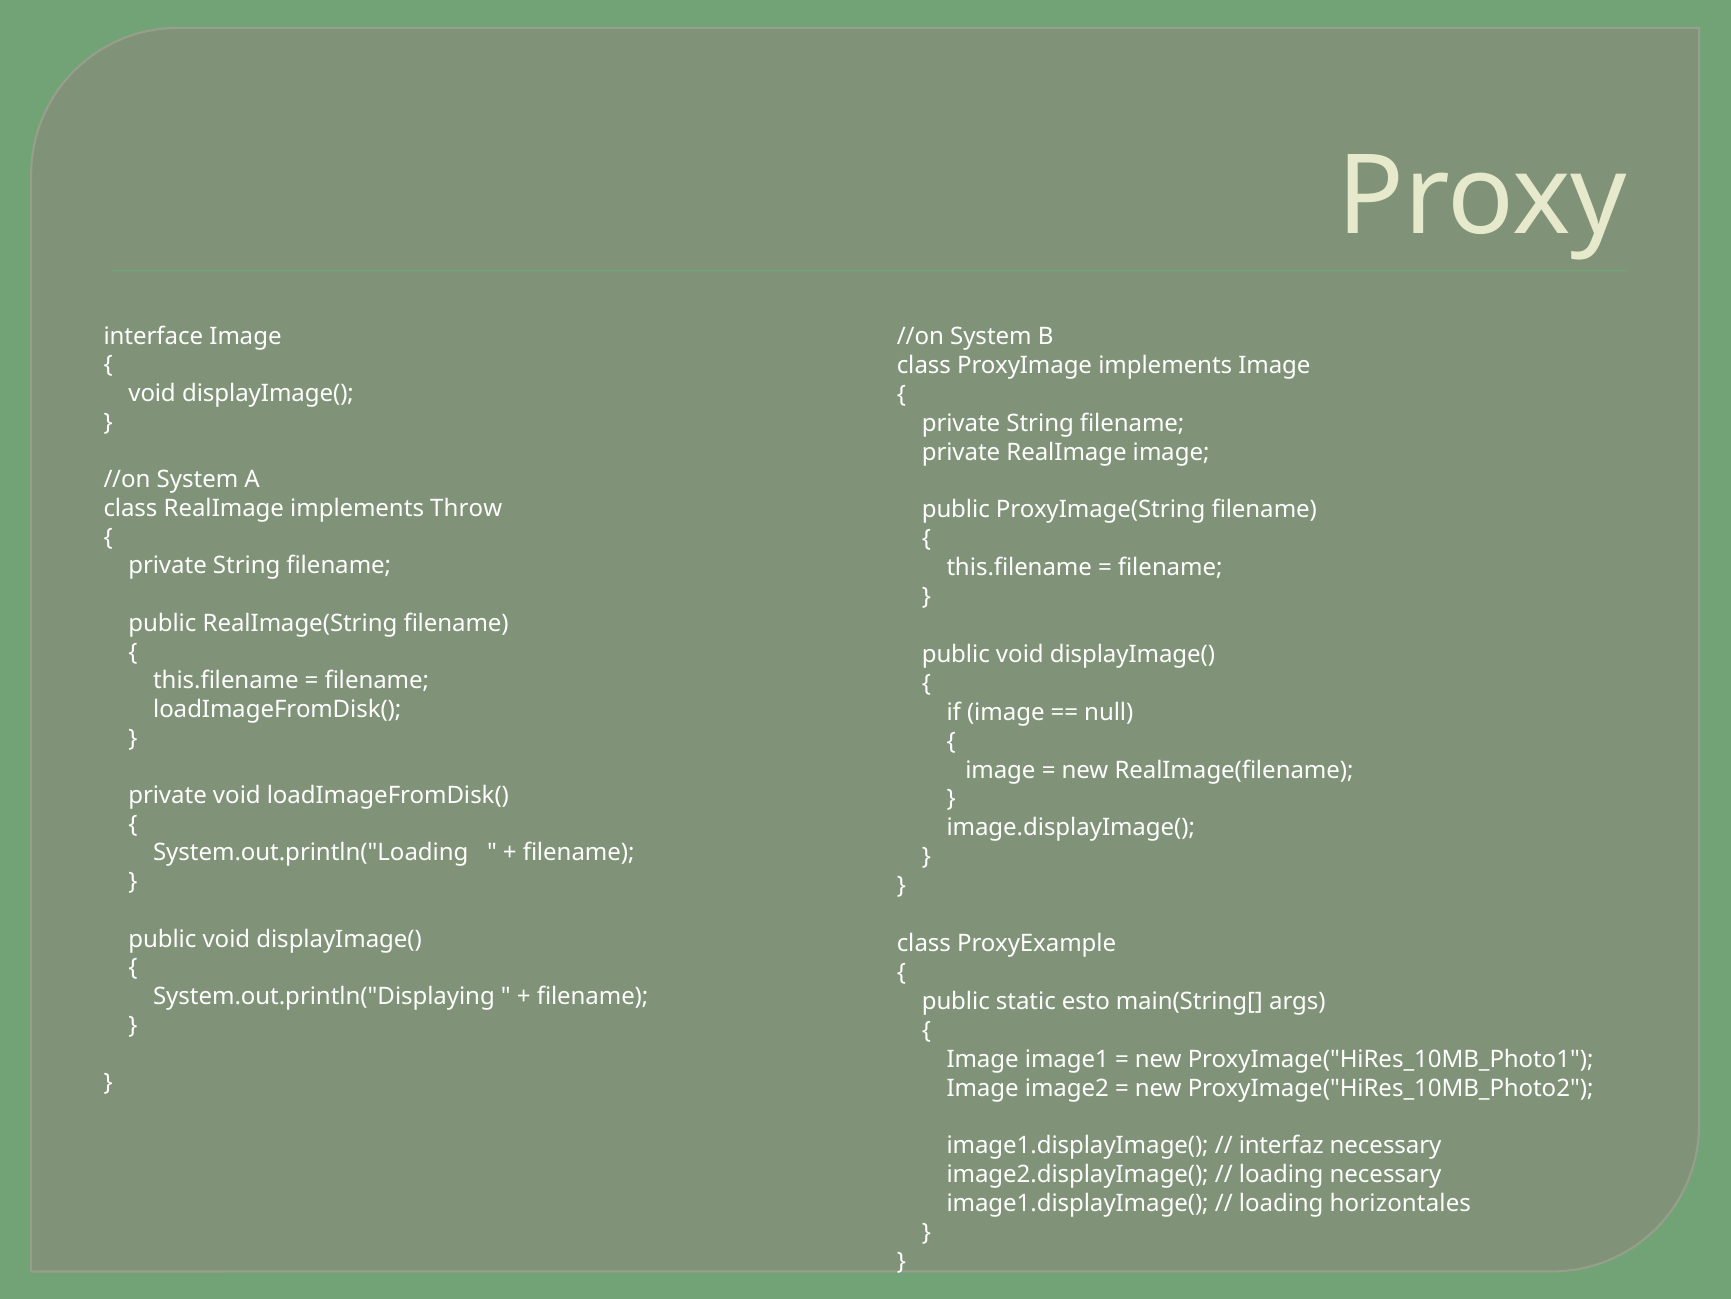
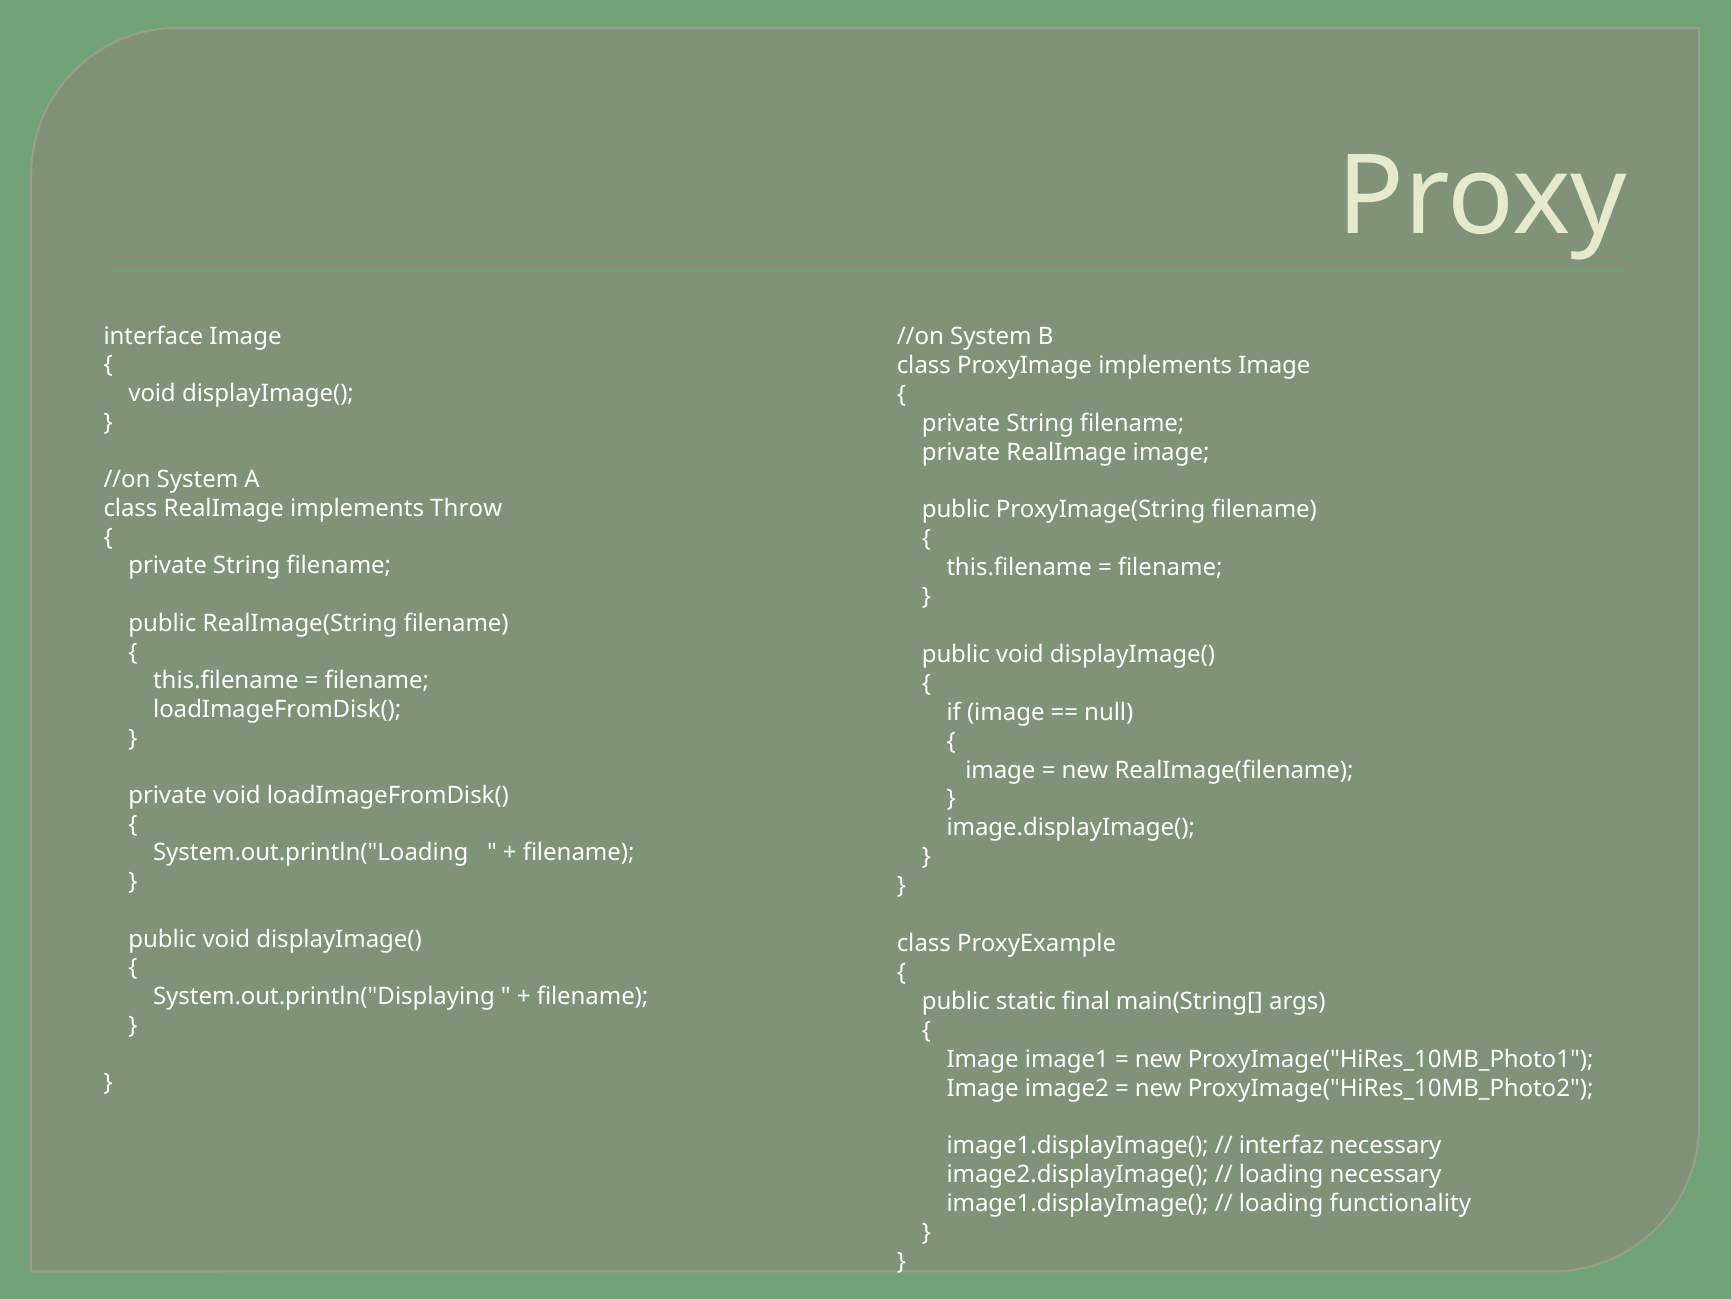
esto: esto -> final
horizontales: horizontales -> functionality
